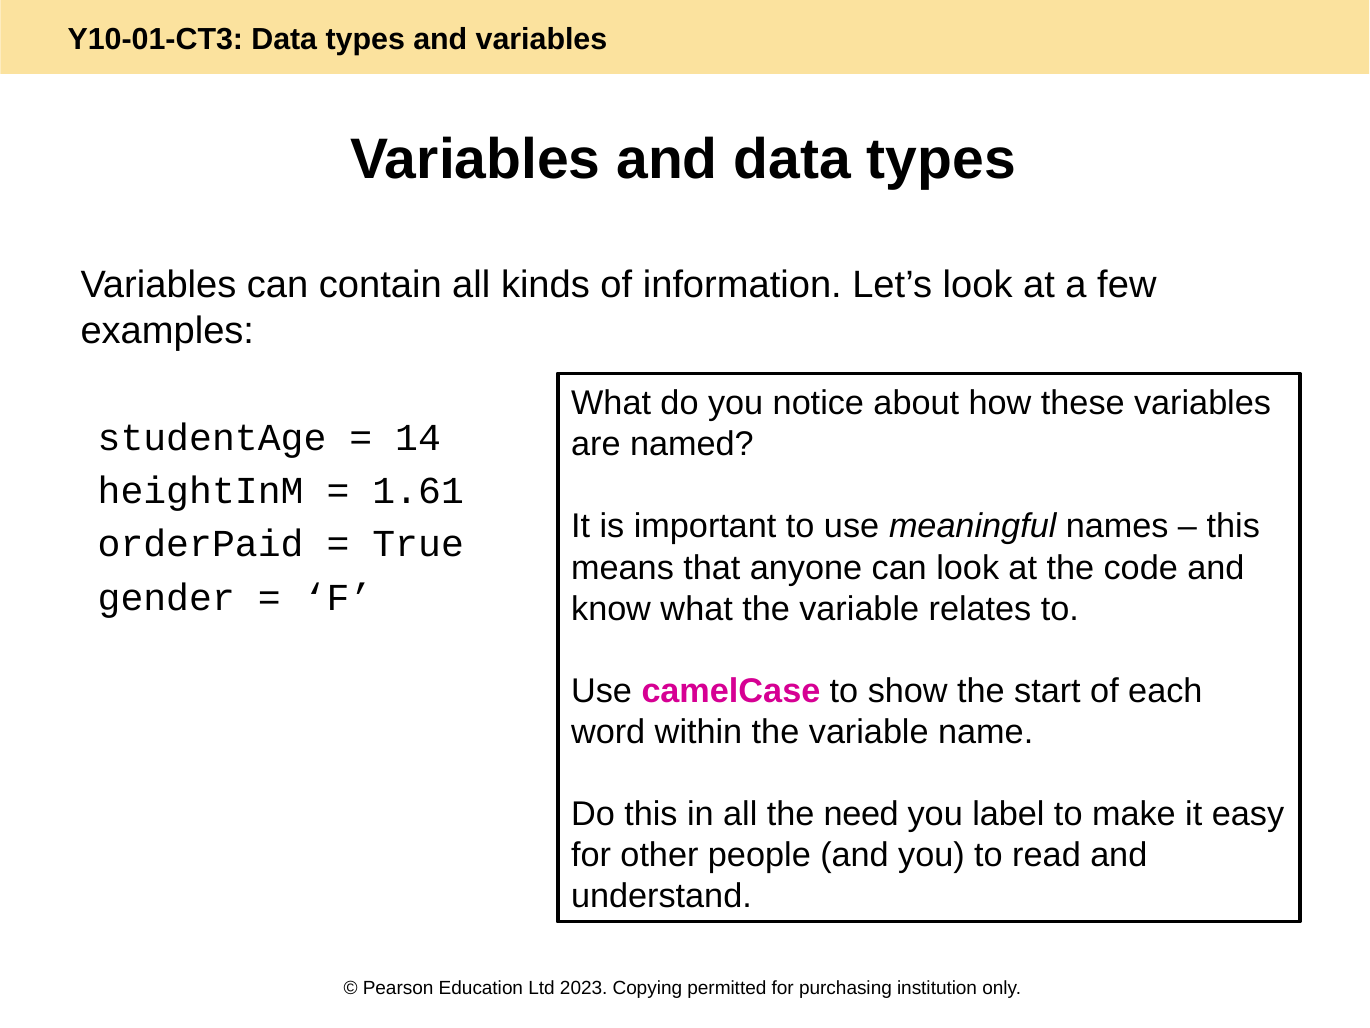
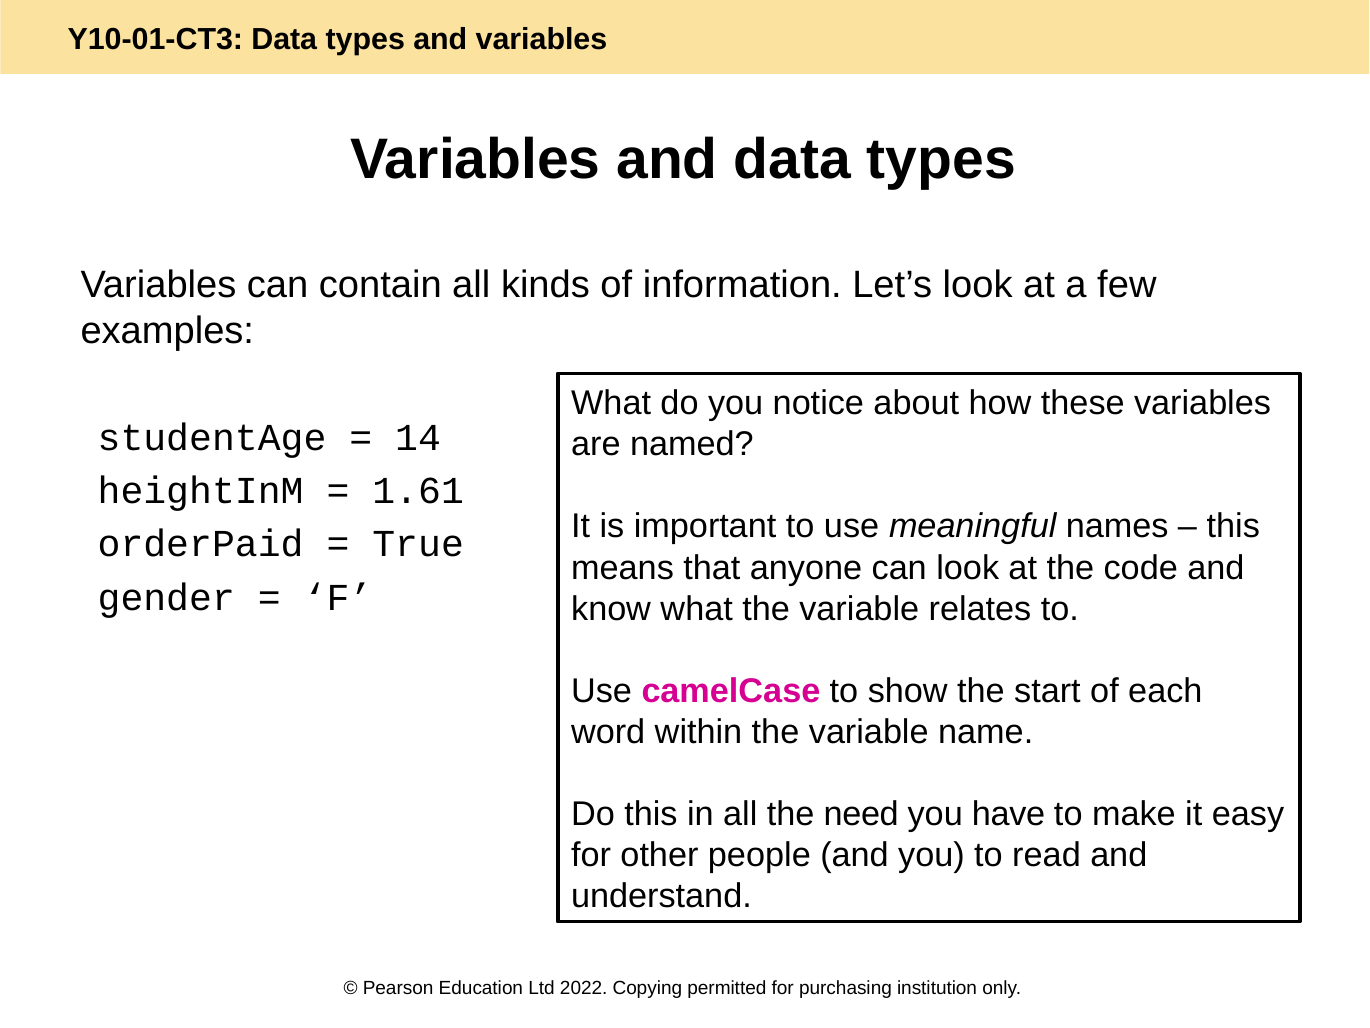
label: label -> have
2023: 2023 -> 2022
